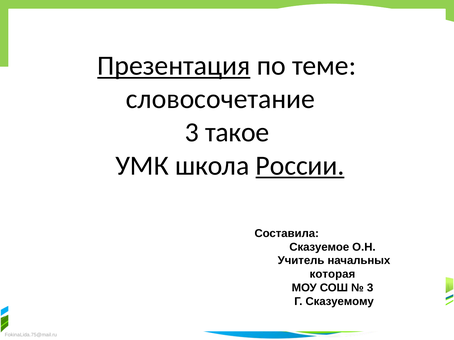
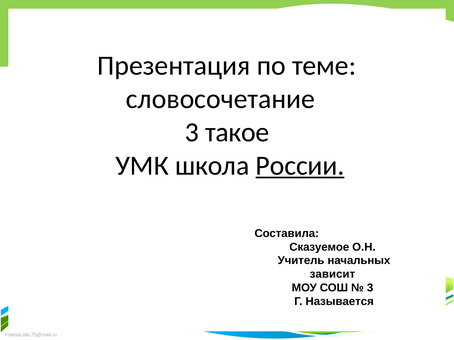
Презентация underline: present -> none
которая: которая -> зависит
Сказуемому: Сказуемому -> Называется
